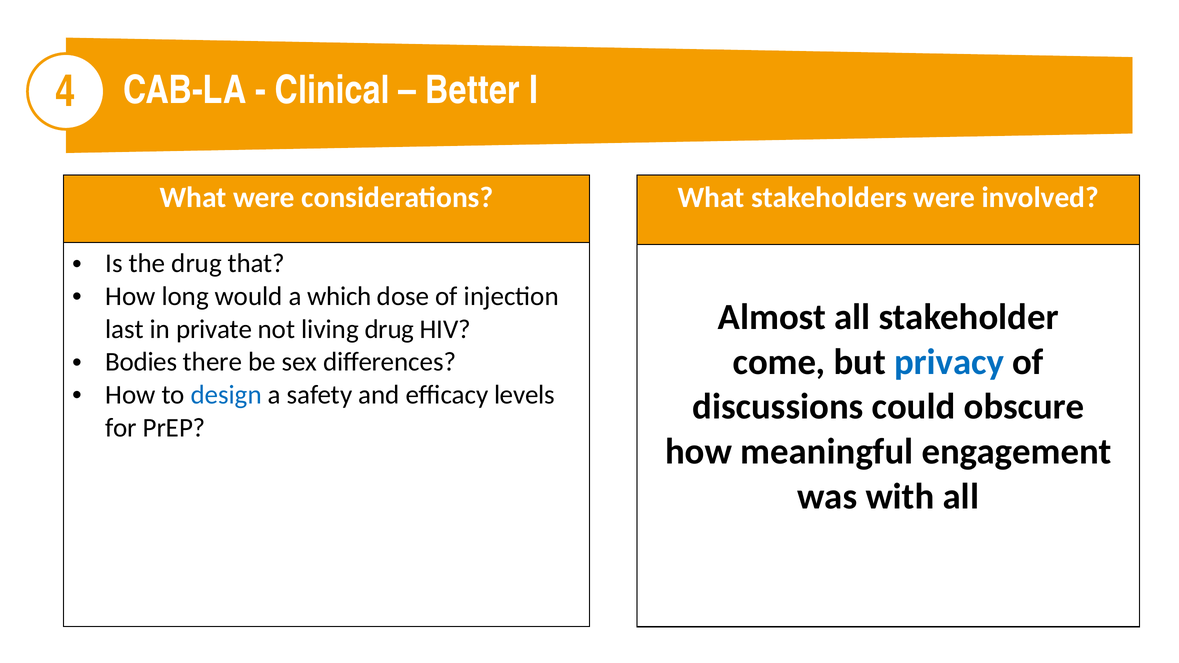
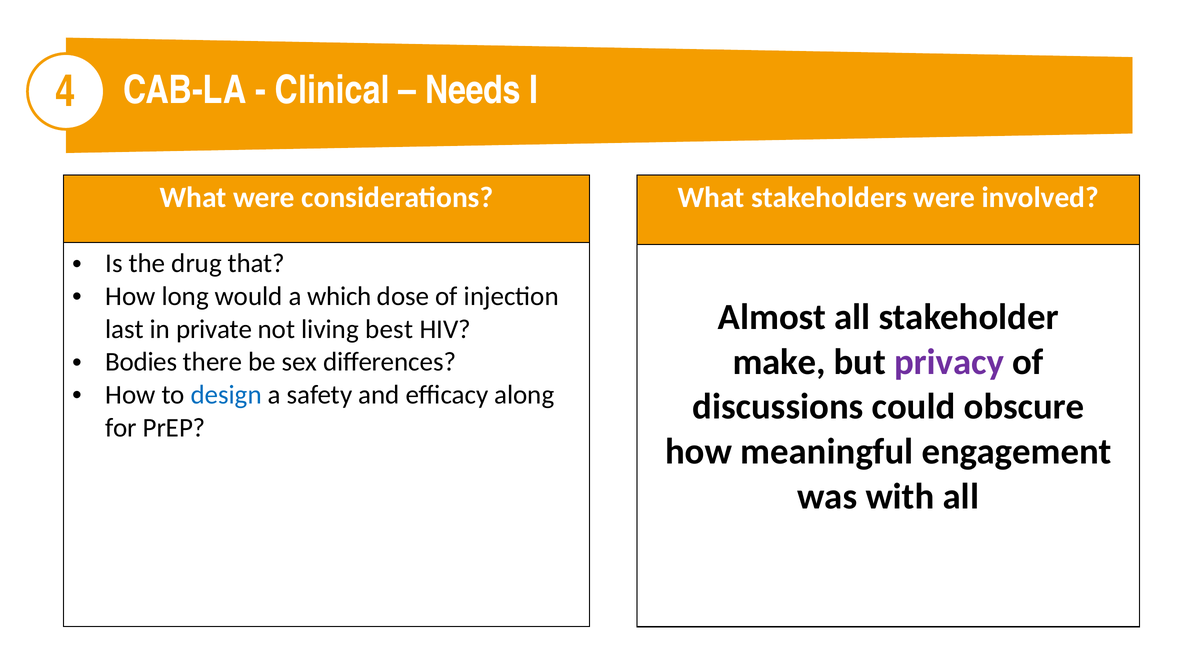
Better: Better -> Needs
living drug: drug -> best
come: come -> make
privacy colour: blue -> purple
levels: levels -> along
